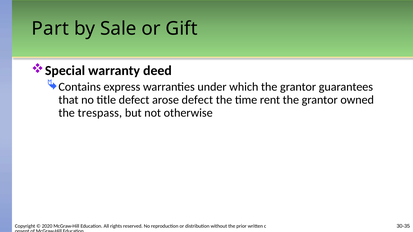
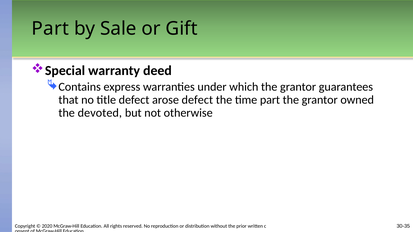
time rent: rent -> part
trespass: trespass -> devoted
